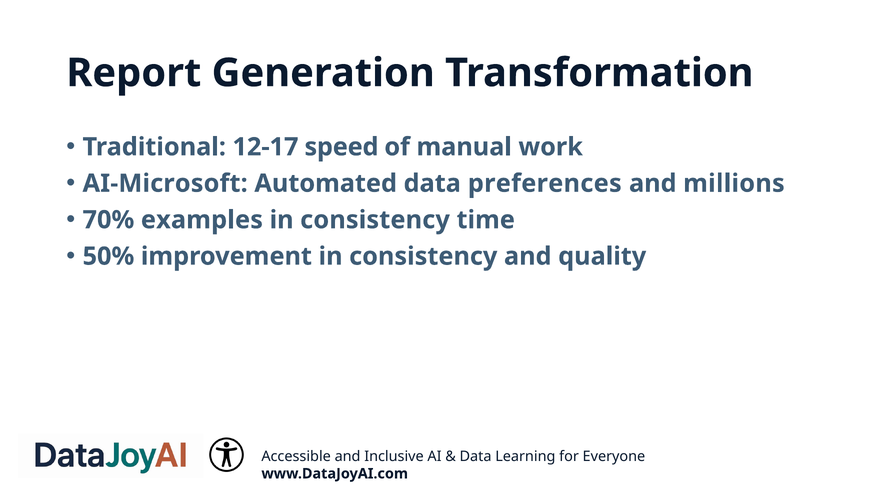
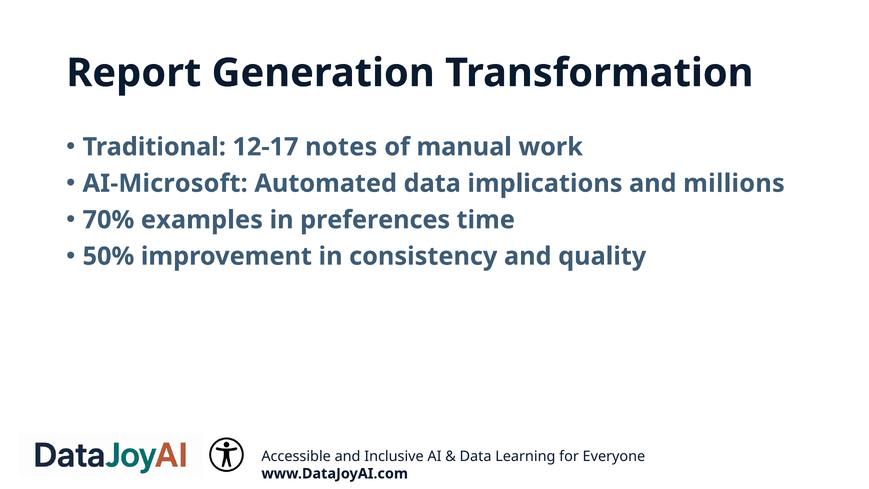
speed: speed -> notes
preferences: preferences -> implications
consistency at (375, 220): consistency -> preferences
